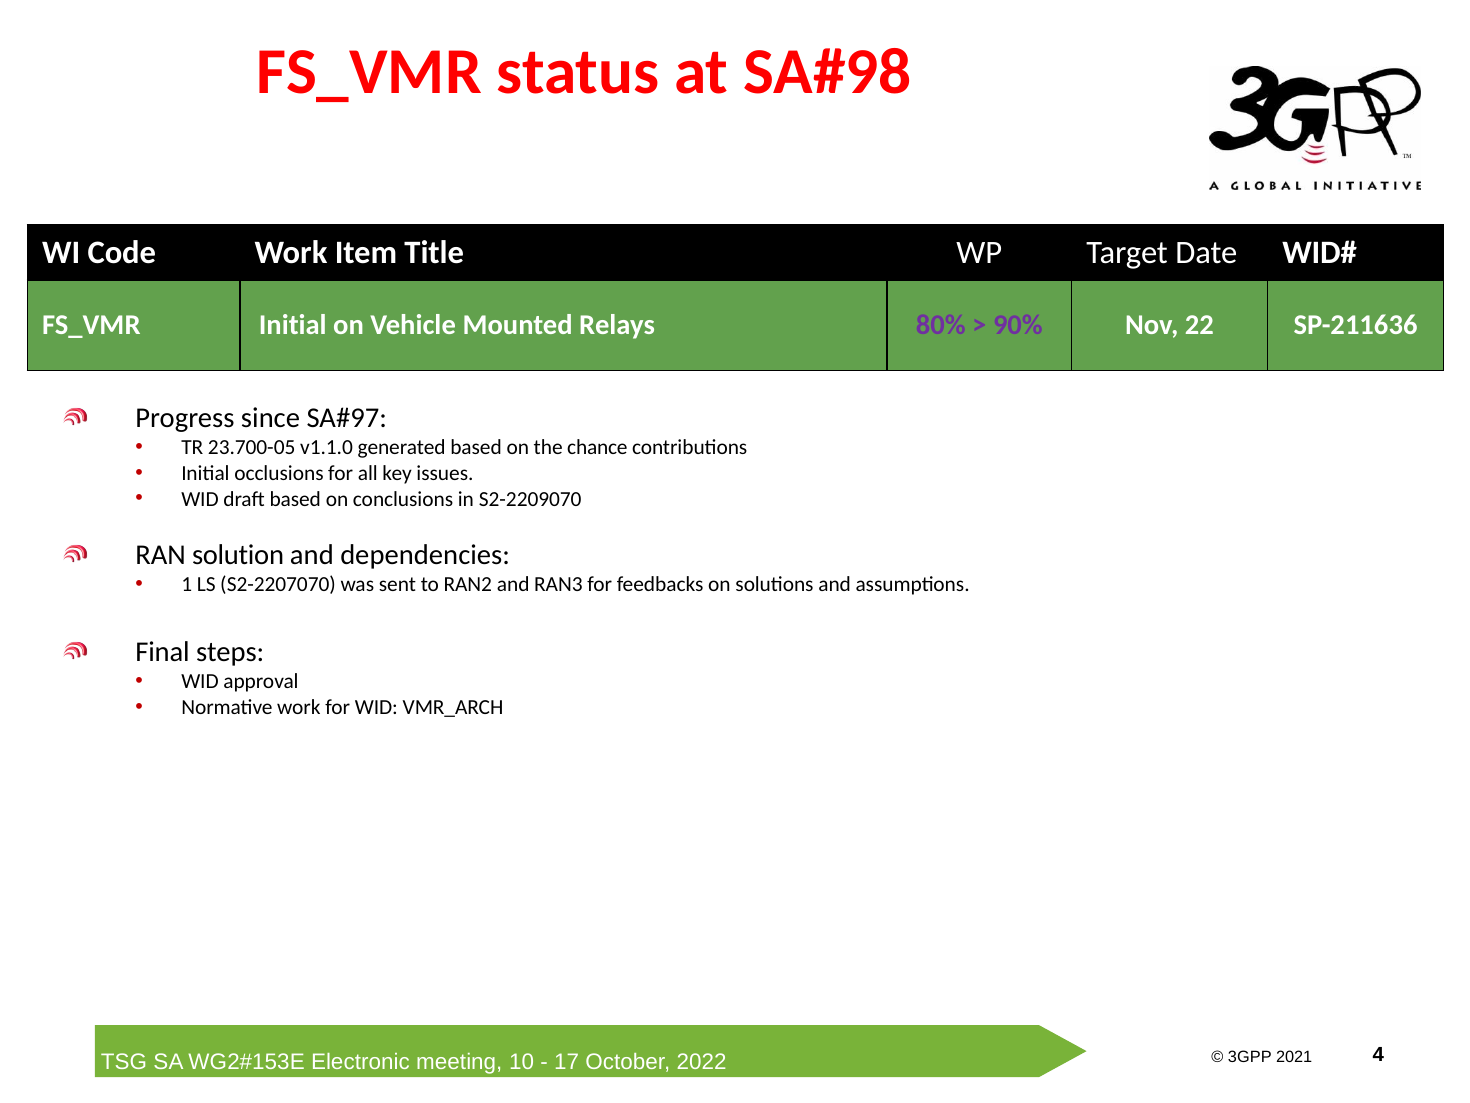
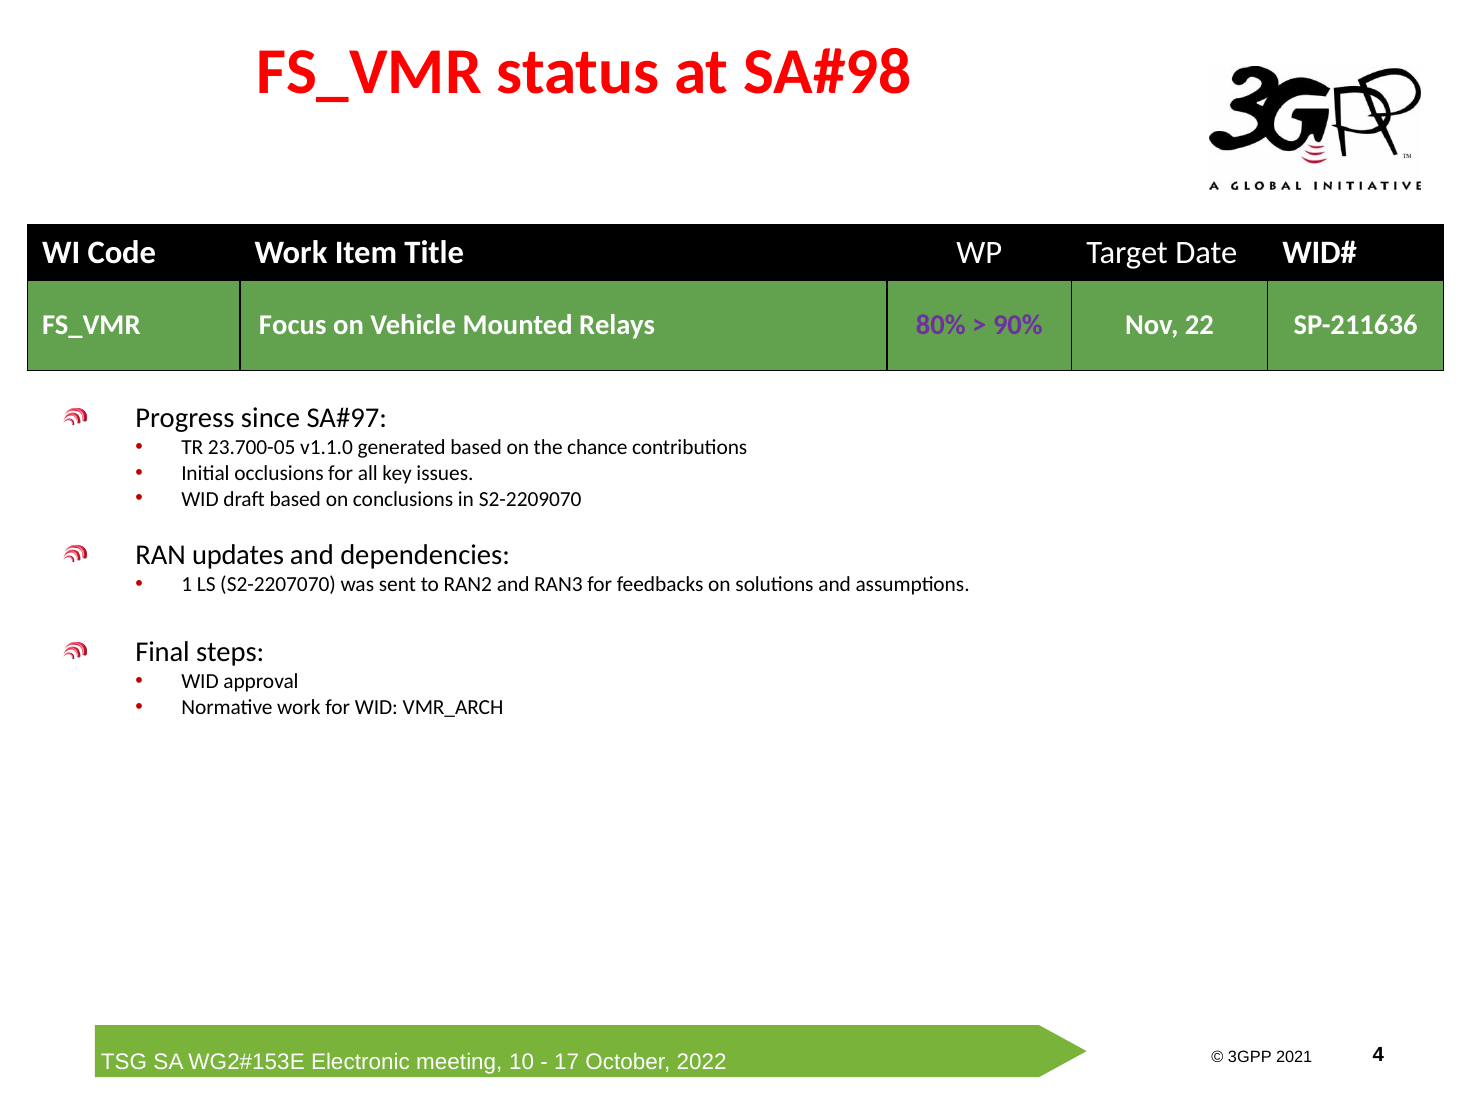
FS_VMR Initial: Initial -> Focus
solution: solution -> updates
